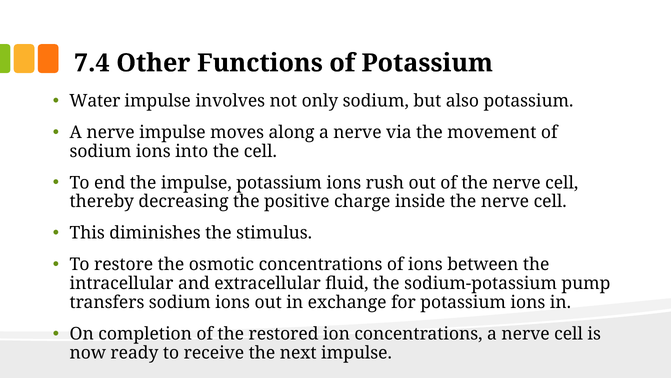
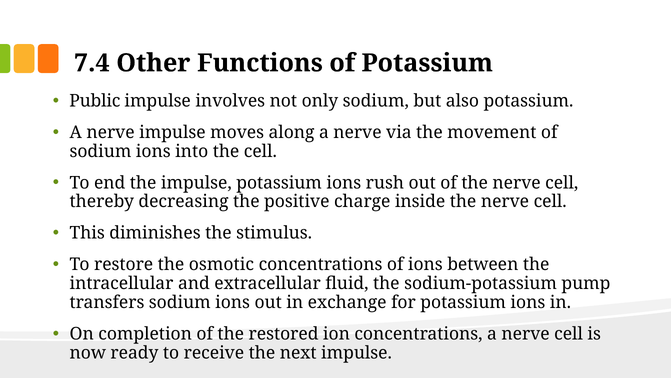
Water: Water -> Public
